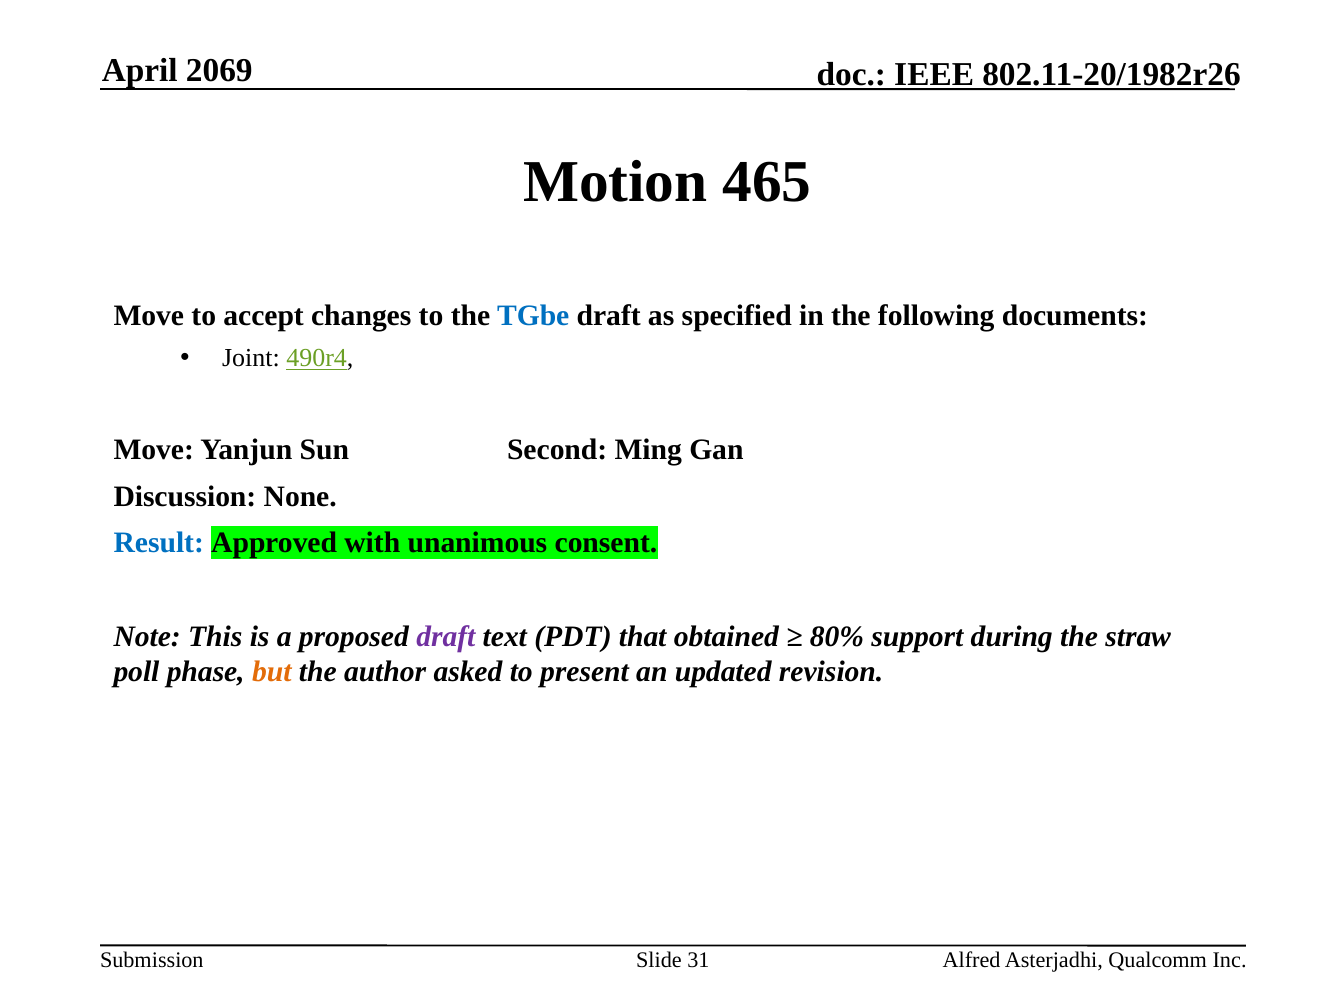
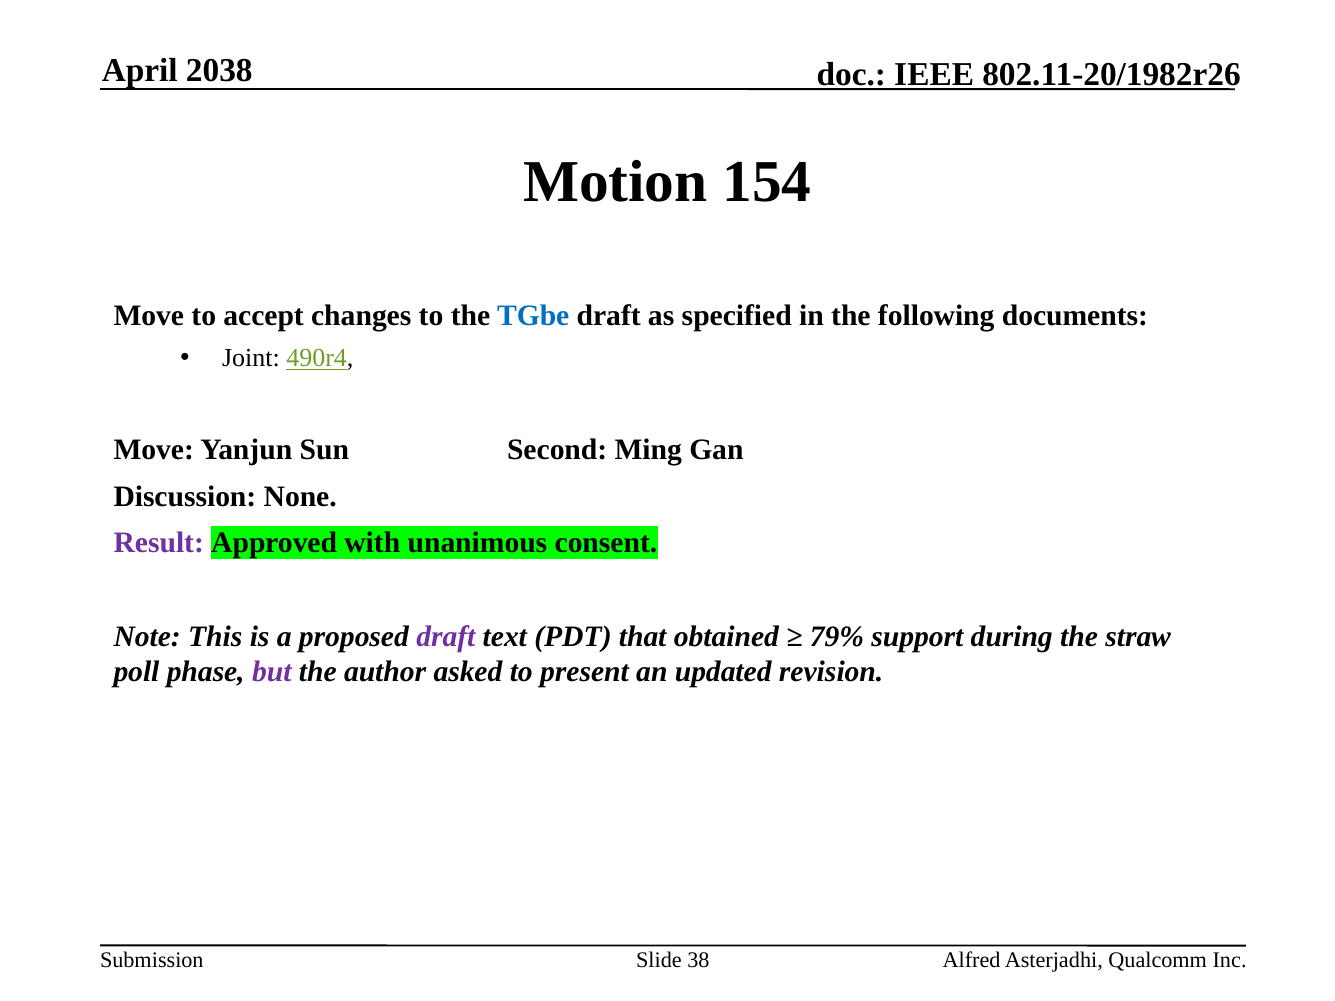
2069: 2069 -> 2038
465: 465 -> 154
Result colour: blue -> purple
80%: 80% -> 79%
but colour: orange -> purple
31: 31 -> 38
